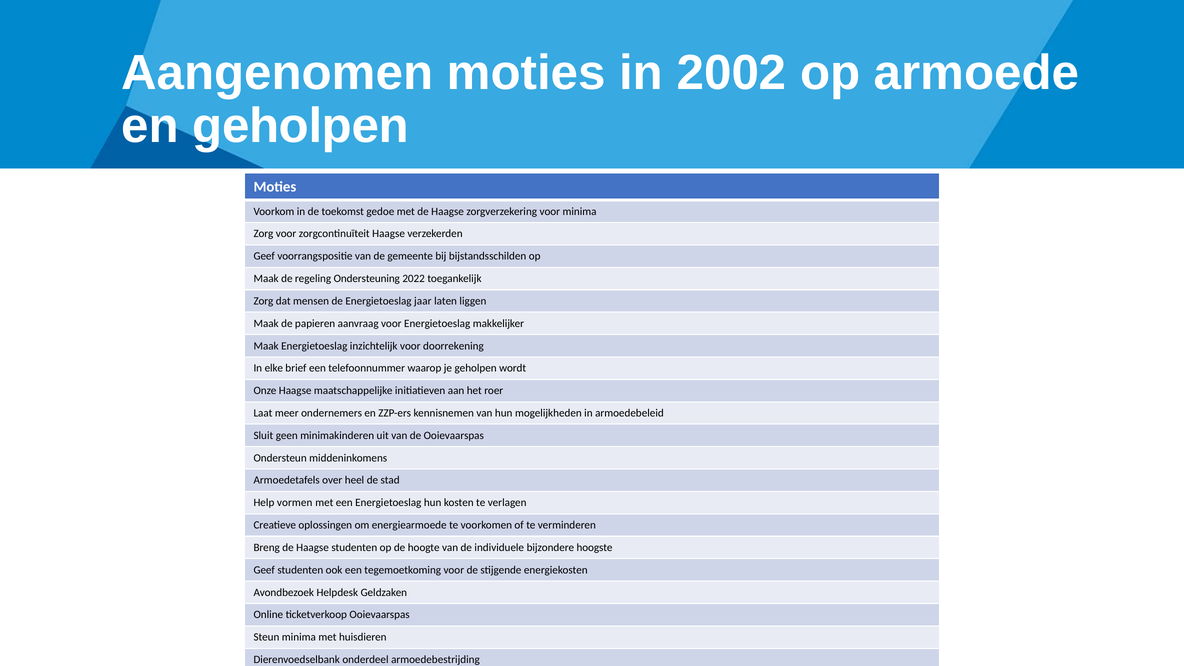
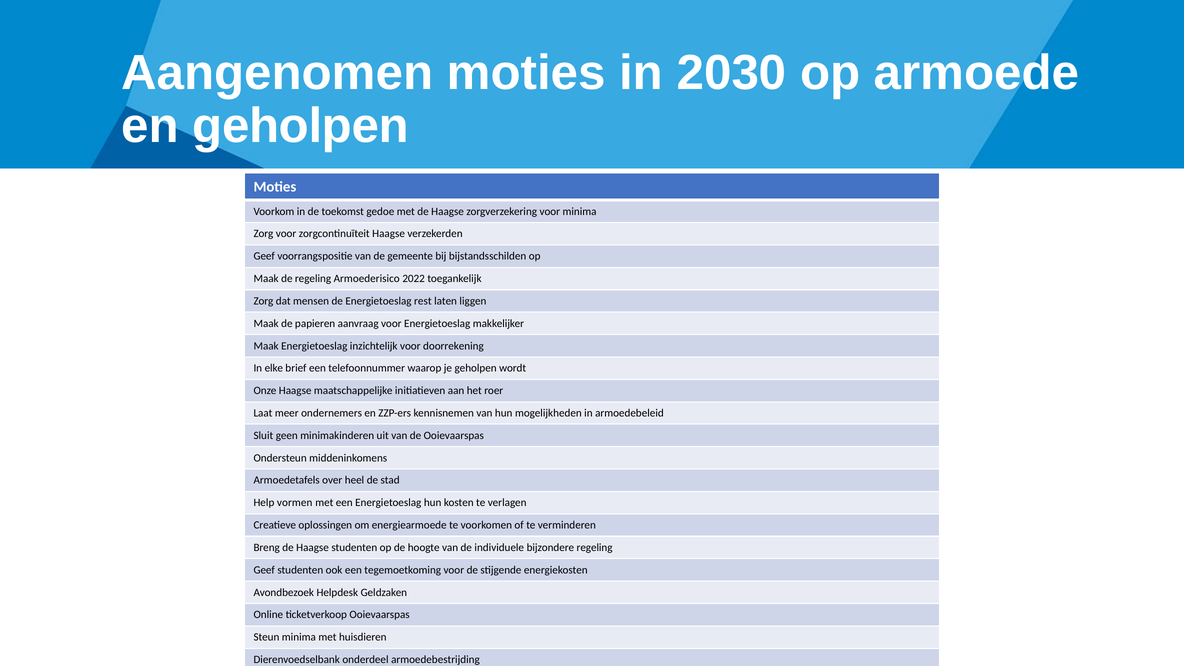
2002: 2002 -> 2030
Ondersteuning: Ondersteuning -> Armoederisico
jaar: jaar -> rest
bijzondere hoogste: hoogste -> regeling
